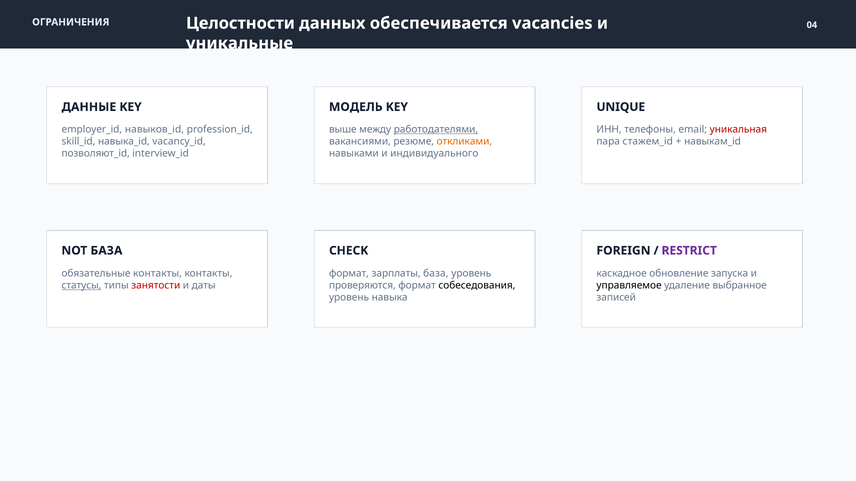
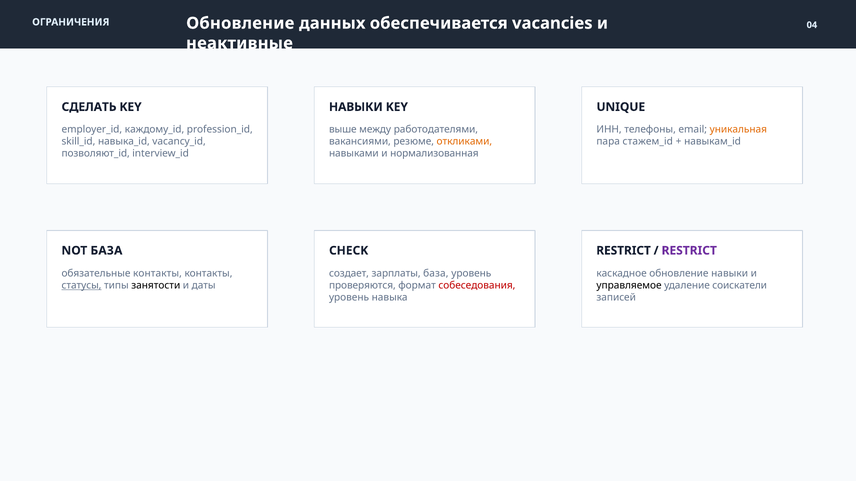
ОГРАНИЧЕНИЯ Целостности: Целостности -> Обновление
уникальные: уникальные -> неактивные
ДАННЫЕ: ДАННЫЕ -> СДЕЛАТЬ
МОДЕЛЬ at (356, 107): МОДЕЛЬ -> НАВЫКИ
навыков_id: навыков_id -> каждому_id
работодателями underline: present -> none
уникальная colour: red -> orange
индивидуального: индивидуального -> нормализованная
FOREIGN at (623, 251): FOREIGN -> RESTRICT
формат at (349, 274): формат -> создает
обновление запуска: запуска -> навыки
занятости colour: red -> black
собеседования colour: black -> red
выбранное: выбранное -> соискатели
